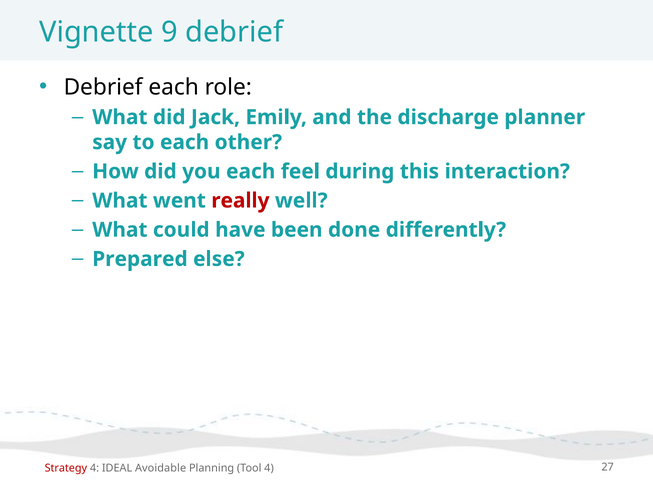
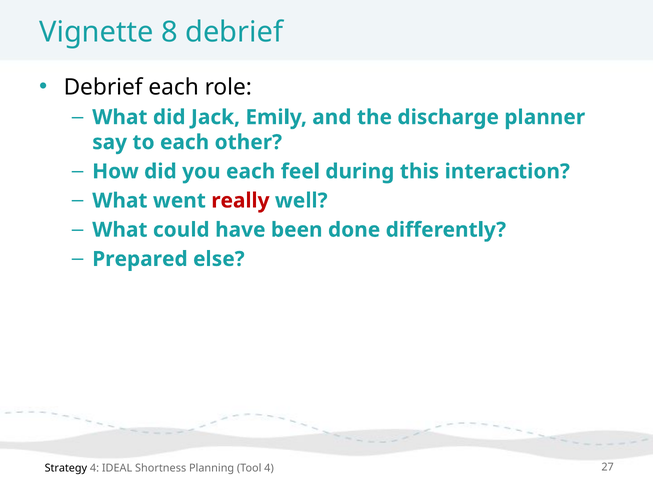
9: 9 -> 8
Strategy colour: red -> black
Avoidable: Avoidable -> Shortness
